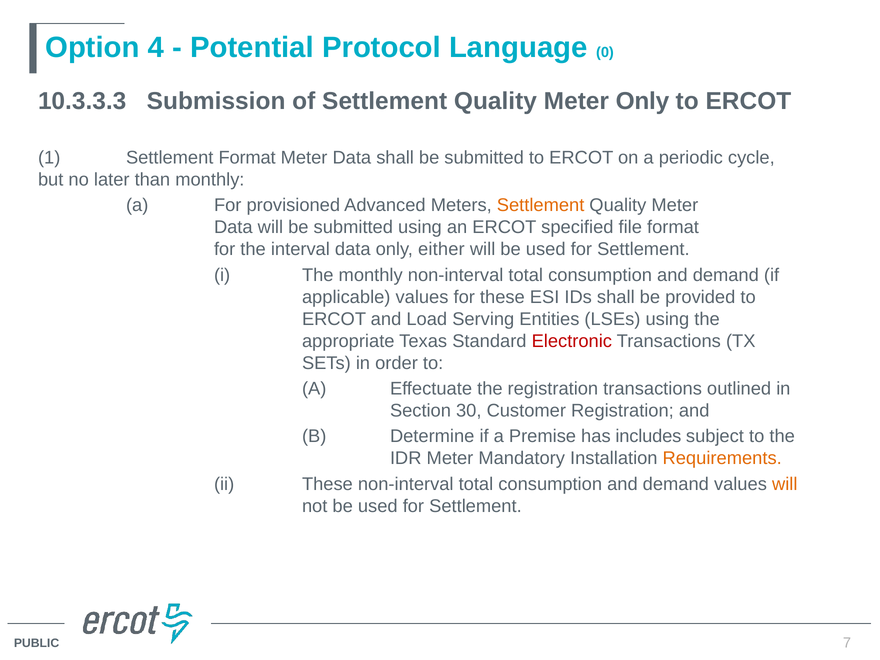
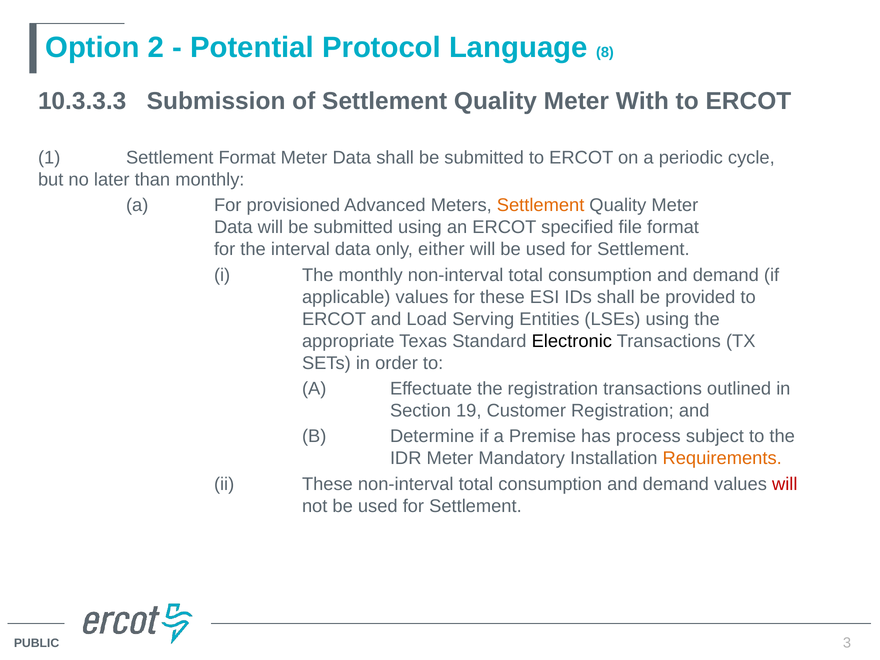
4: 4 -> 2
0: 0 -> 8
Meter Only: Only -> With
Electronic colour: red -> black
30: 30 -> 19
includes: includes -> process
will at (785, 484) colour: orange -> red
7: 7 -> 3
